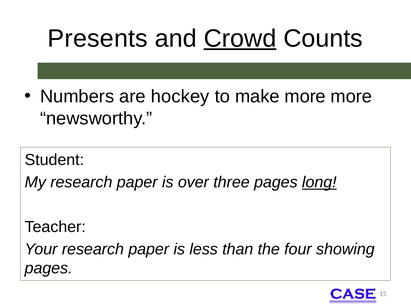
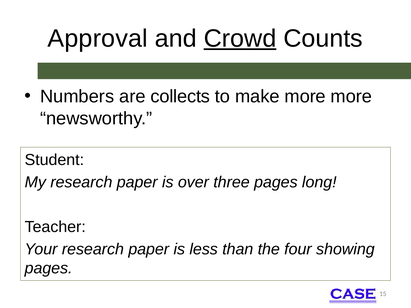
Presents: Presents -> Approval
hockey: hockey -> collects
long underline: present -> none
